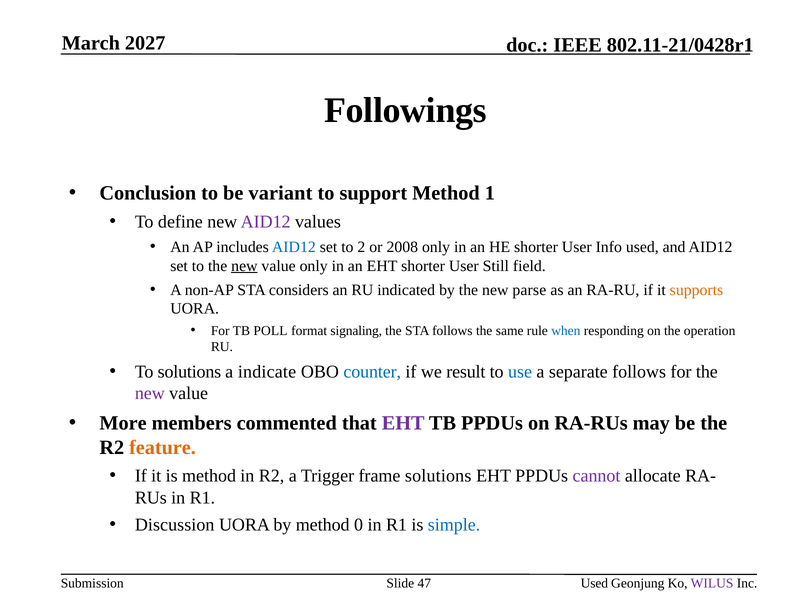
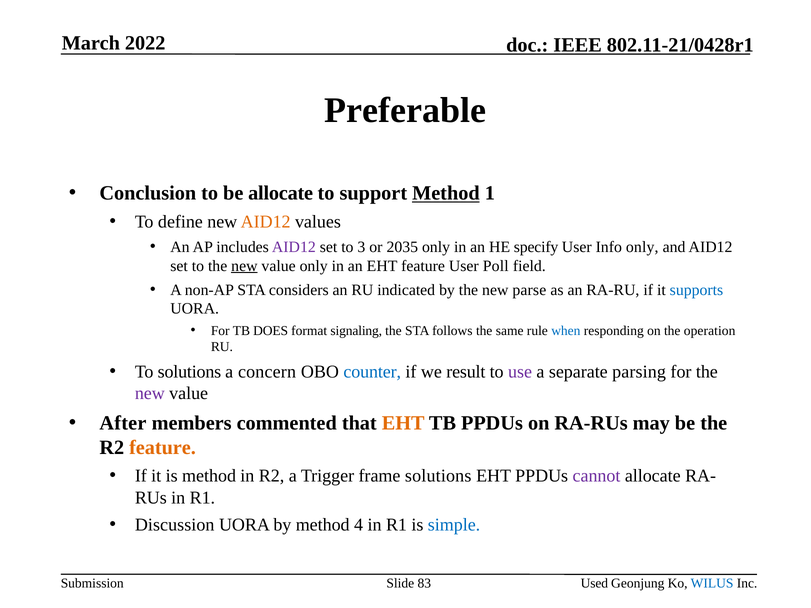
2027: 2027 -> 2022
Followings: Followings -> Preferable
be variant: variant -> allocate
Method at (446, 193) underline: none -> present
AID12 at (266, 222) colour: purple -> orange
AID12 at (294, 247) colour: blue -> purple
2: 2 -> 3
2008: 2008 -> 2035
HE shorter: shorter -> specify
Info used: used -> only
EHT shorter: shorter -> feature
Still: Still -> Poll
supports colour: orange -> blue
POLL: POLL -> DOES
indicate: indicate -> concern
use colour: blue -> purple
separate follows: follows -> parsing
More: More -> After
EHT at (403, 423) colour: purple -> orange
0: 0 -> 4
47: 47 -> 83
WILUS colour: purple -> blue
